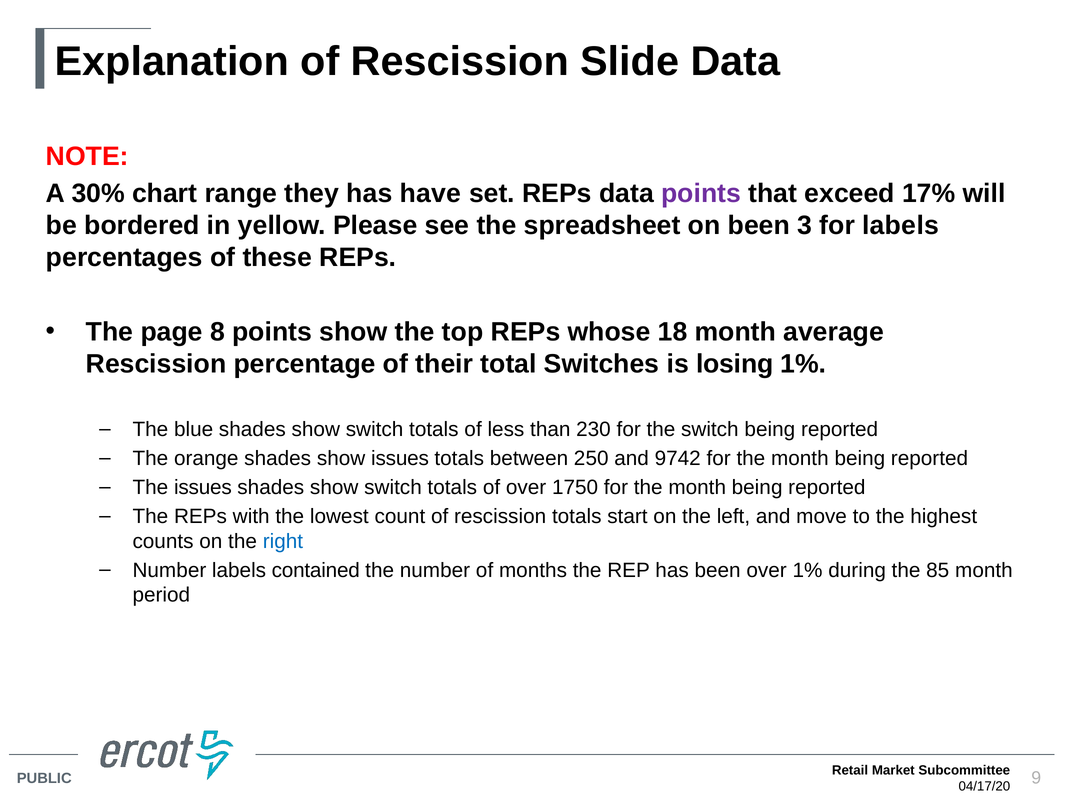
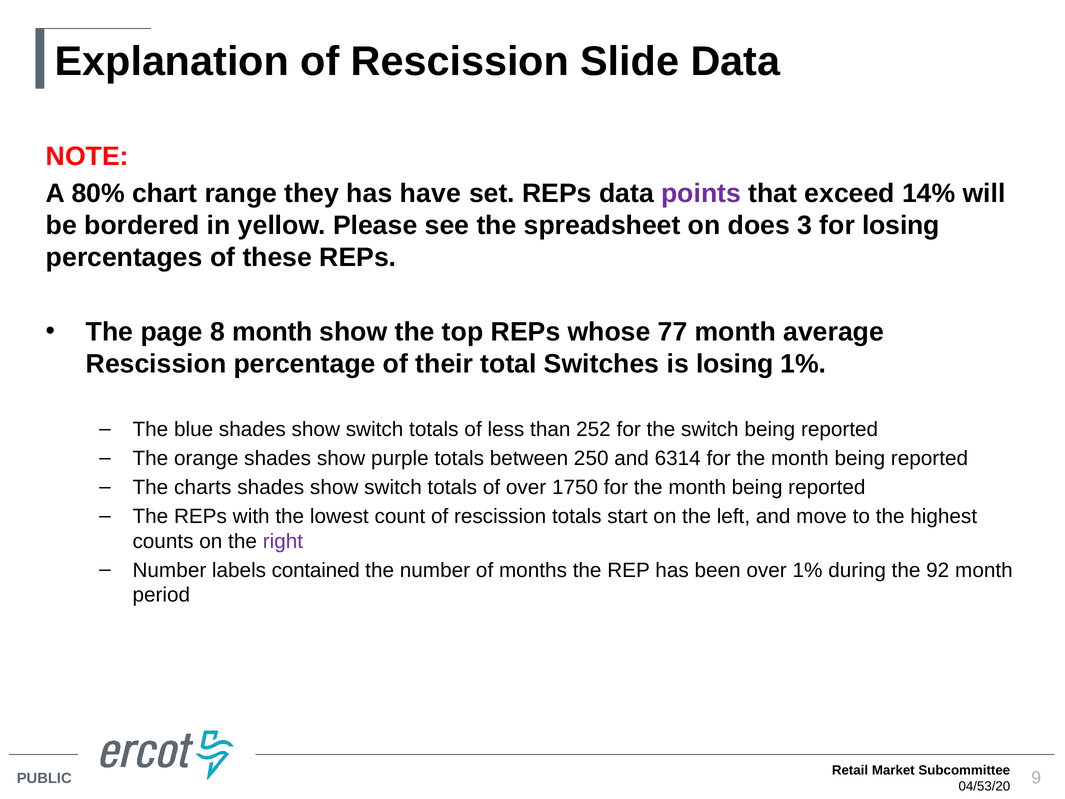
30%: 30% -> 80%
17%: 17% -> 14%
on been: been -> does
for labels: labels -> losing
8 points: points -> month
18: 18 -> 77
230: 230 -> 252
show issues: issues -> purple
9742: 9742 -> 6314
The issues: issues -> charts
right colour: blue -> purple
85: 85 -> 92
04/17/20: 04/17/20 -> 04/53/20
